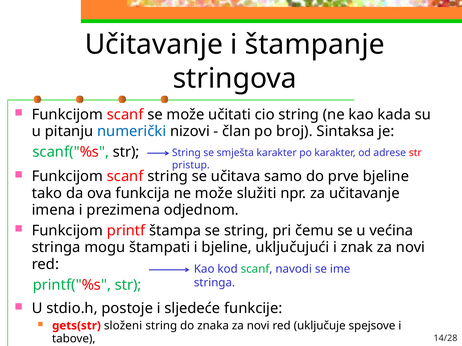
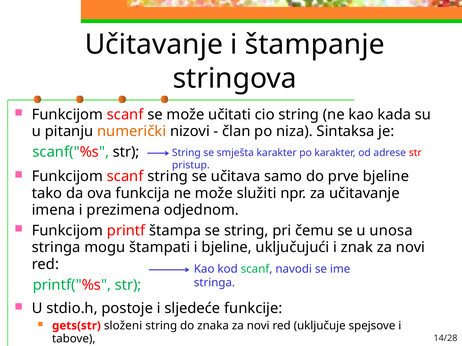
numerički colour: blue -> orange
broj: broj -> niza
većina: većina -> unosa
